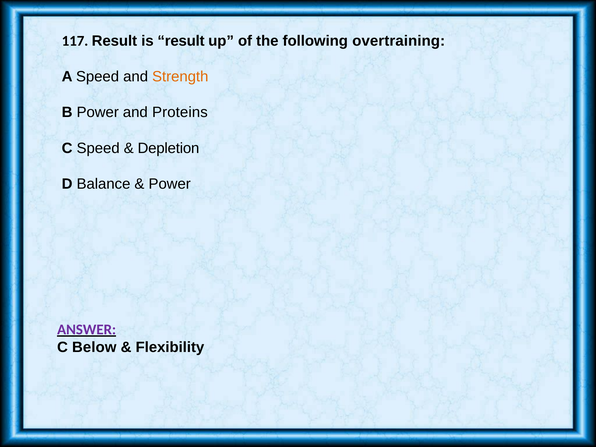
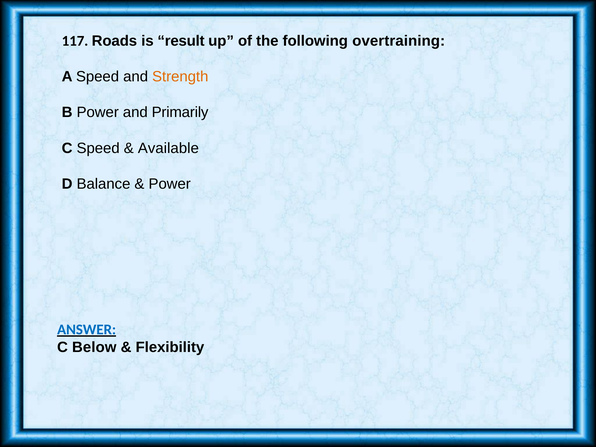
117 Result: Result -> Roads
Proteins: Proteins -> Primarily
Depletion: Depletion -> Available
ANSWER colour: purple -> blue
